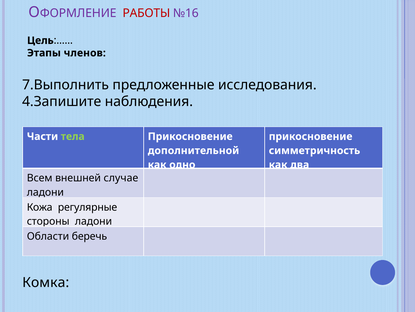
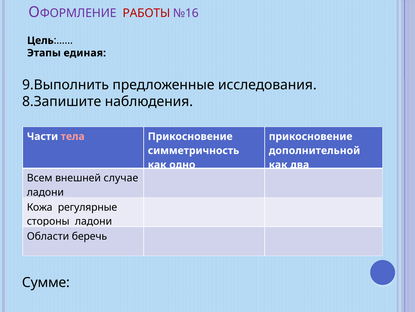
членов: членов -> единая
7.Выполнить: 7.Выполнить -> 9.Выполнить
4.Запишите: 4.Запишите -> 8.Запишите
тела colour: light green -> pink
дополнительной: дополнительной -> симметричность
симметричность: симметричность -> дополнительной
Комка: Комка -> Сумме
